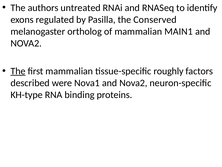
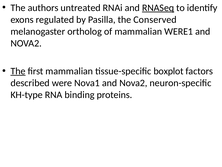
RNASeq underline: none -> present
MAIN1: MAIN1 -> WERE1
roughly: roughly -> boxplot
